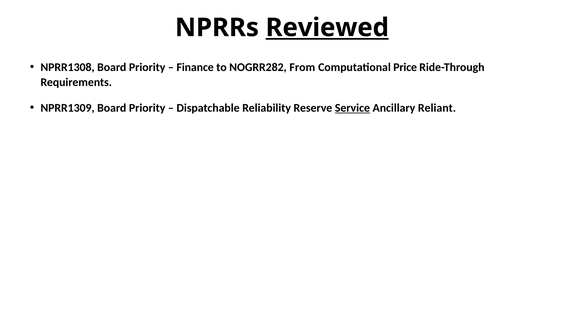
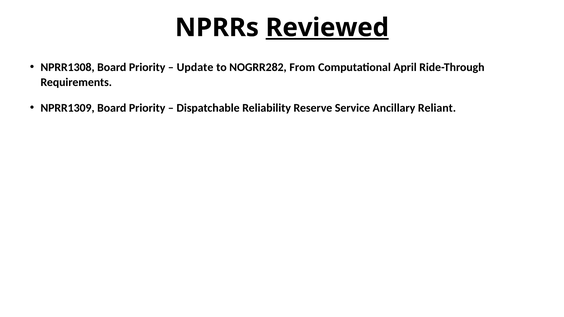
Finance: Finance -> Update
Price: Price -> April
Service underline: present -> none
